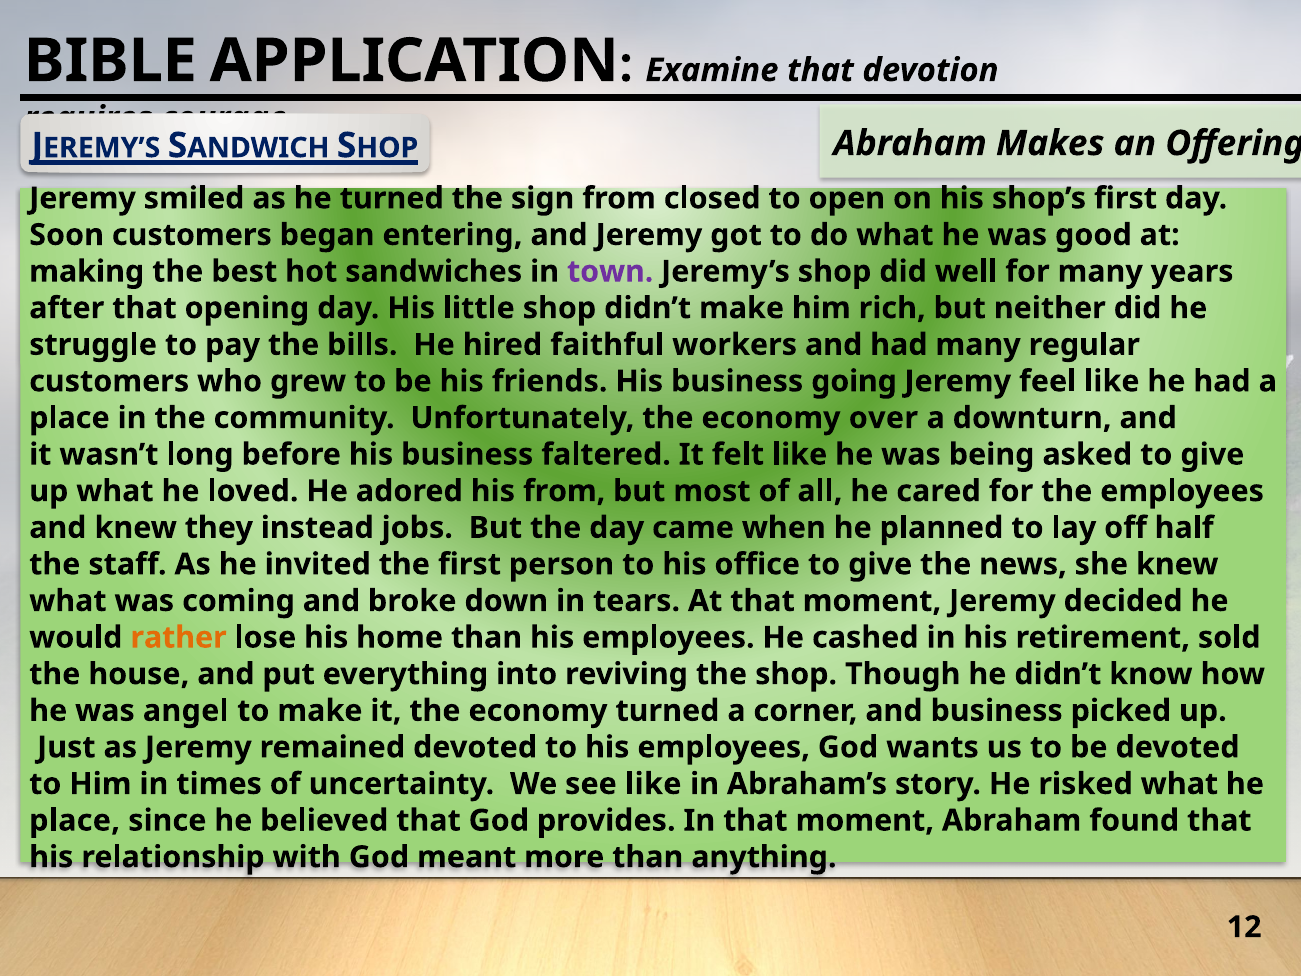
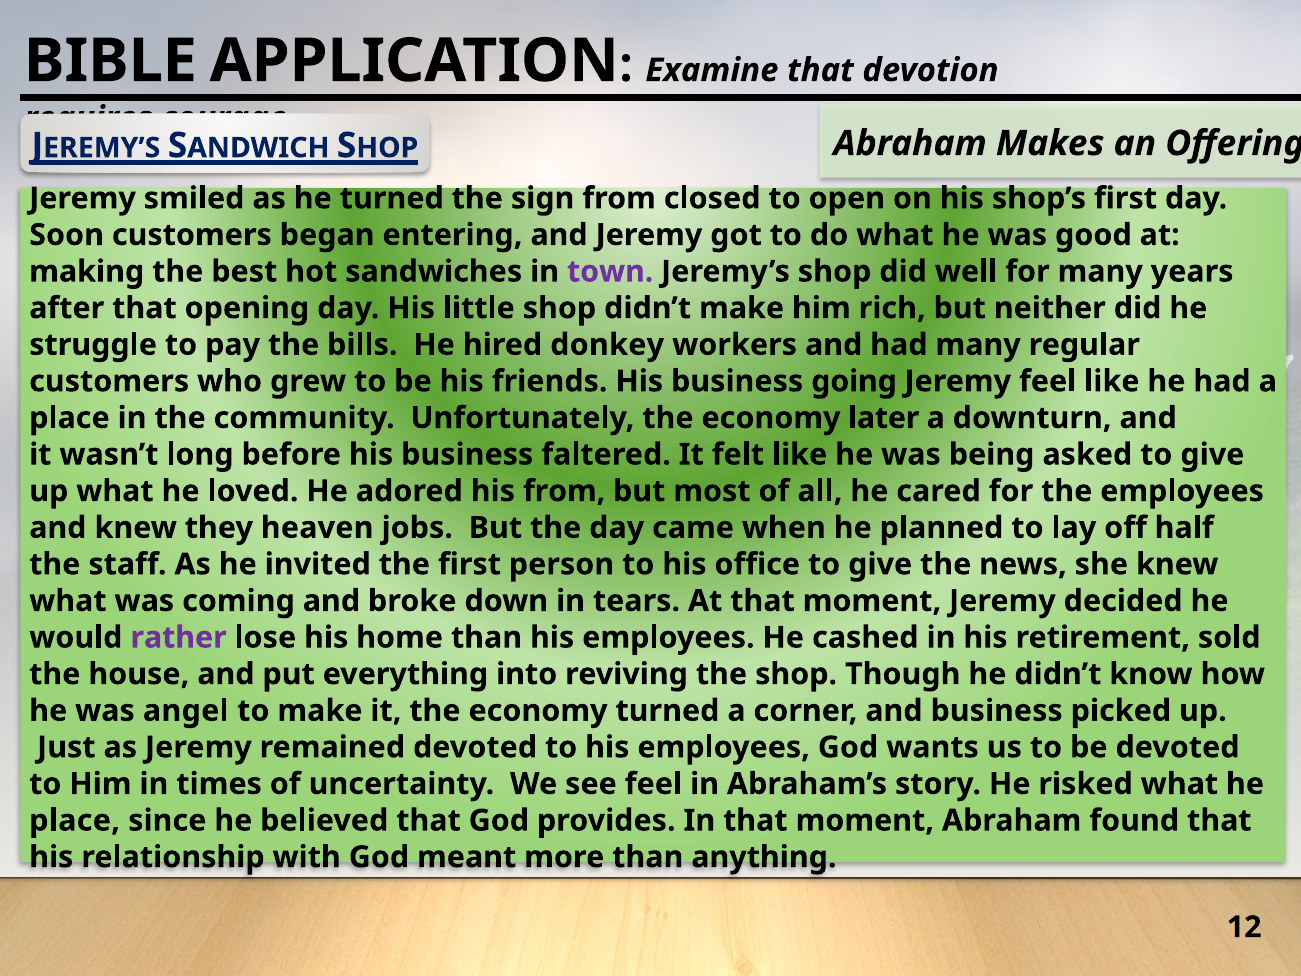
faithful: faithful -> donkey
over: over -> later
instead: instead -> heaven
rather colour: orange -> purple
see like: like -> feel
